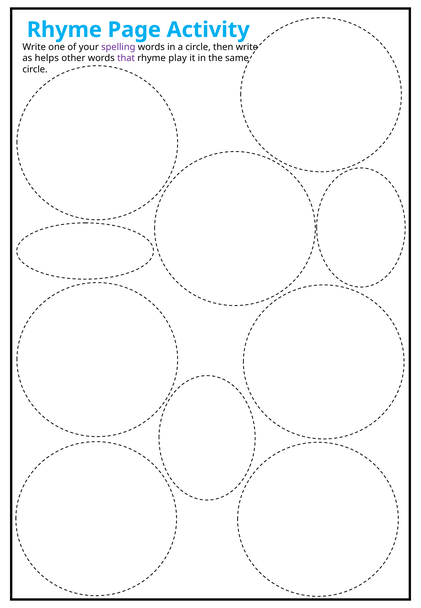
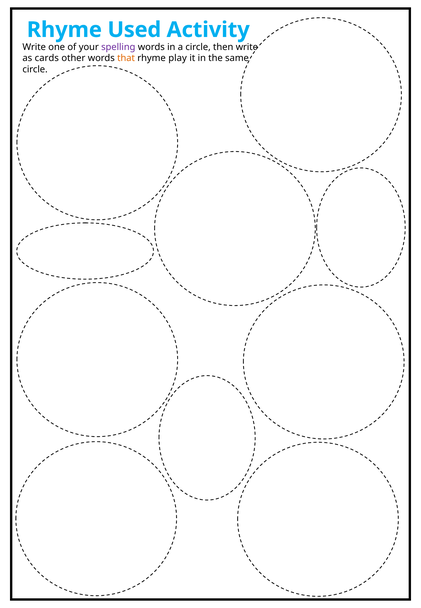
Page: Page -> Used
helps: helps -> cards
that colour: purple -> orange
